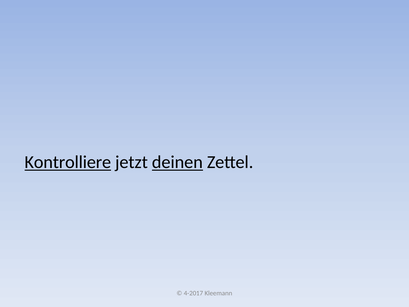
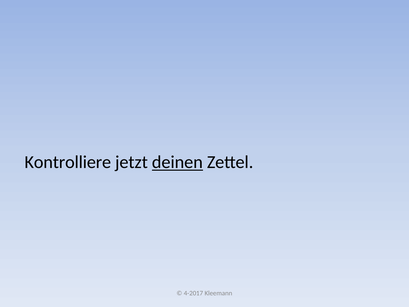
Kontrolliere underline: present -> none
